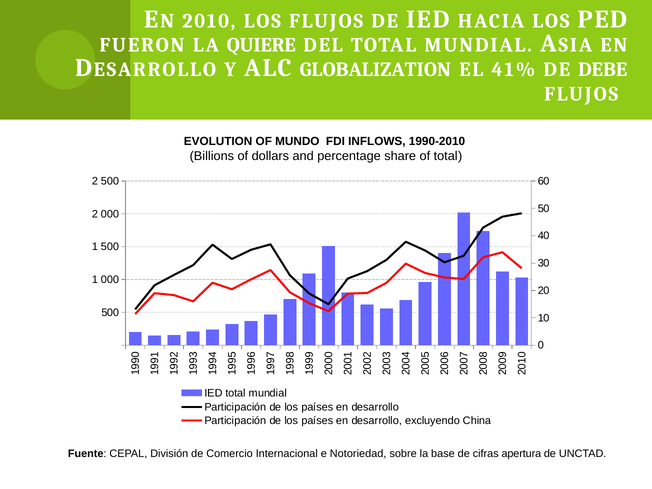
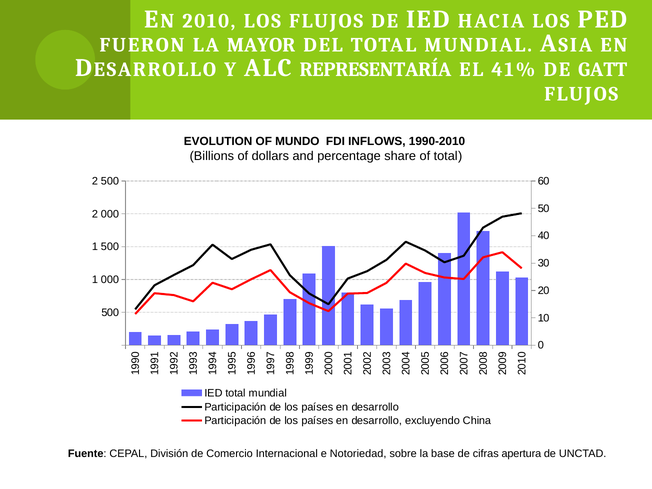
QUIERE: QUIERE -> MAYOR
GLOBALIZATION: GLOBALIZATION -> REPRESENTARÍA
DEBE: DEBE -> GATT
